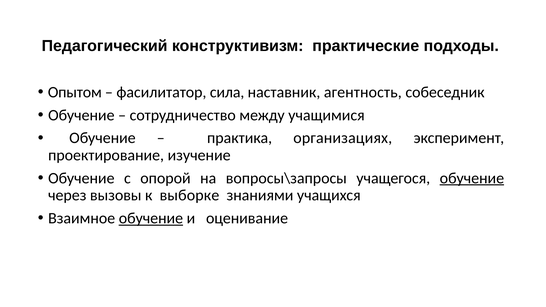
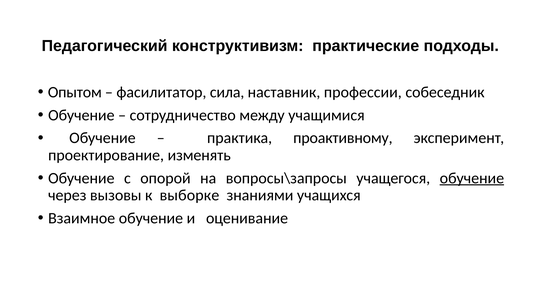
агентность: агентность -> профессии
организациях: организациях -> проактивному
изучение: изучение -> изменять
обучение at (151, 218) underline: present -> none
